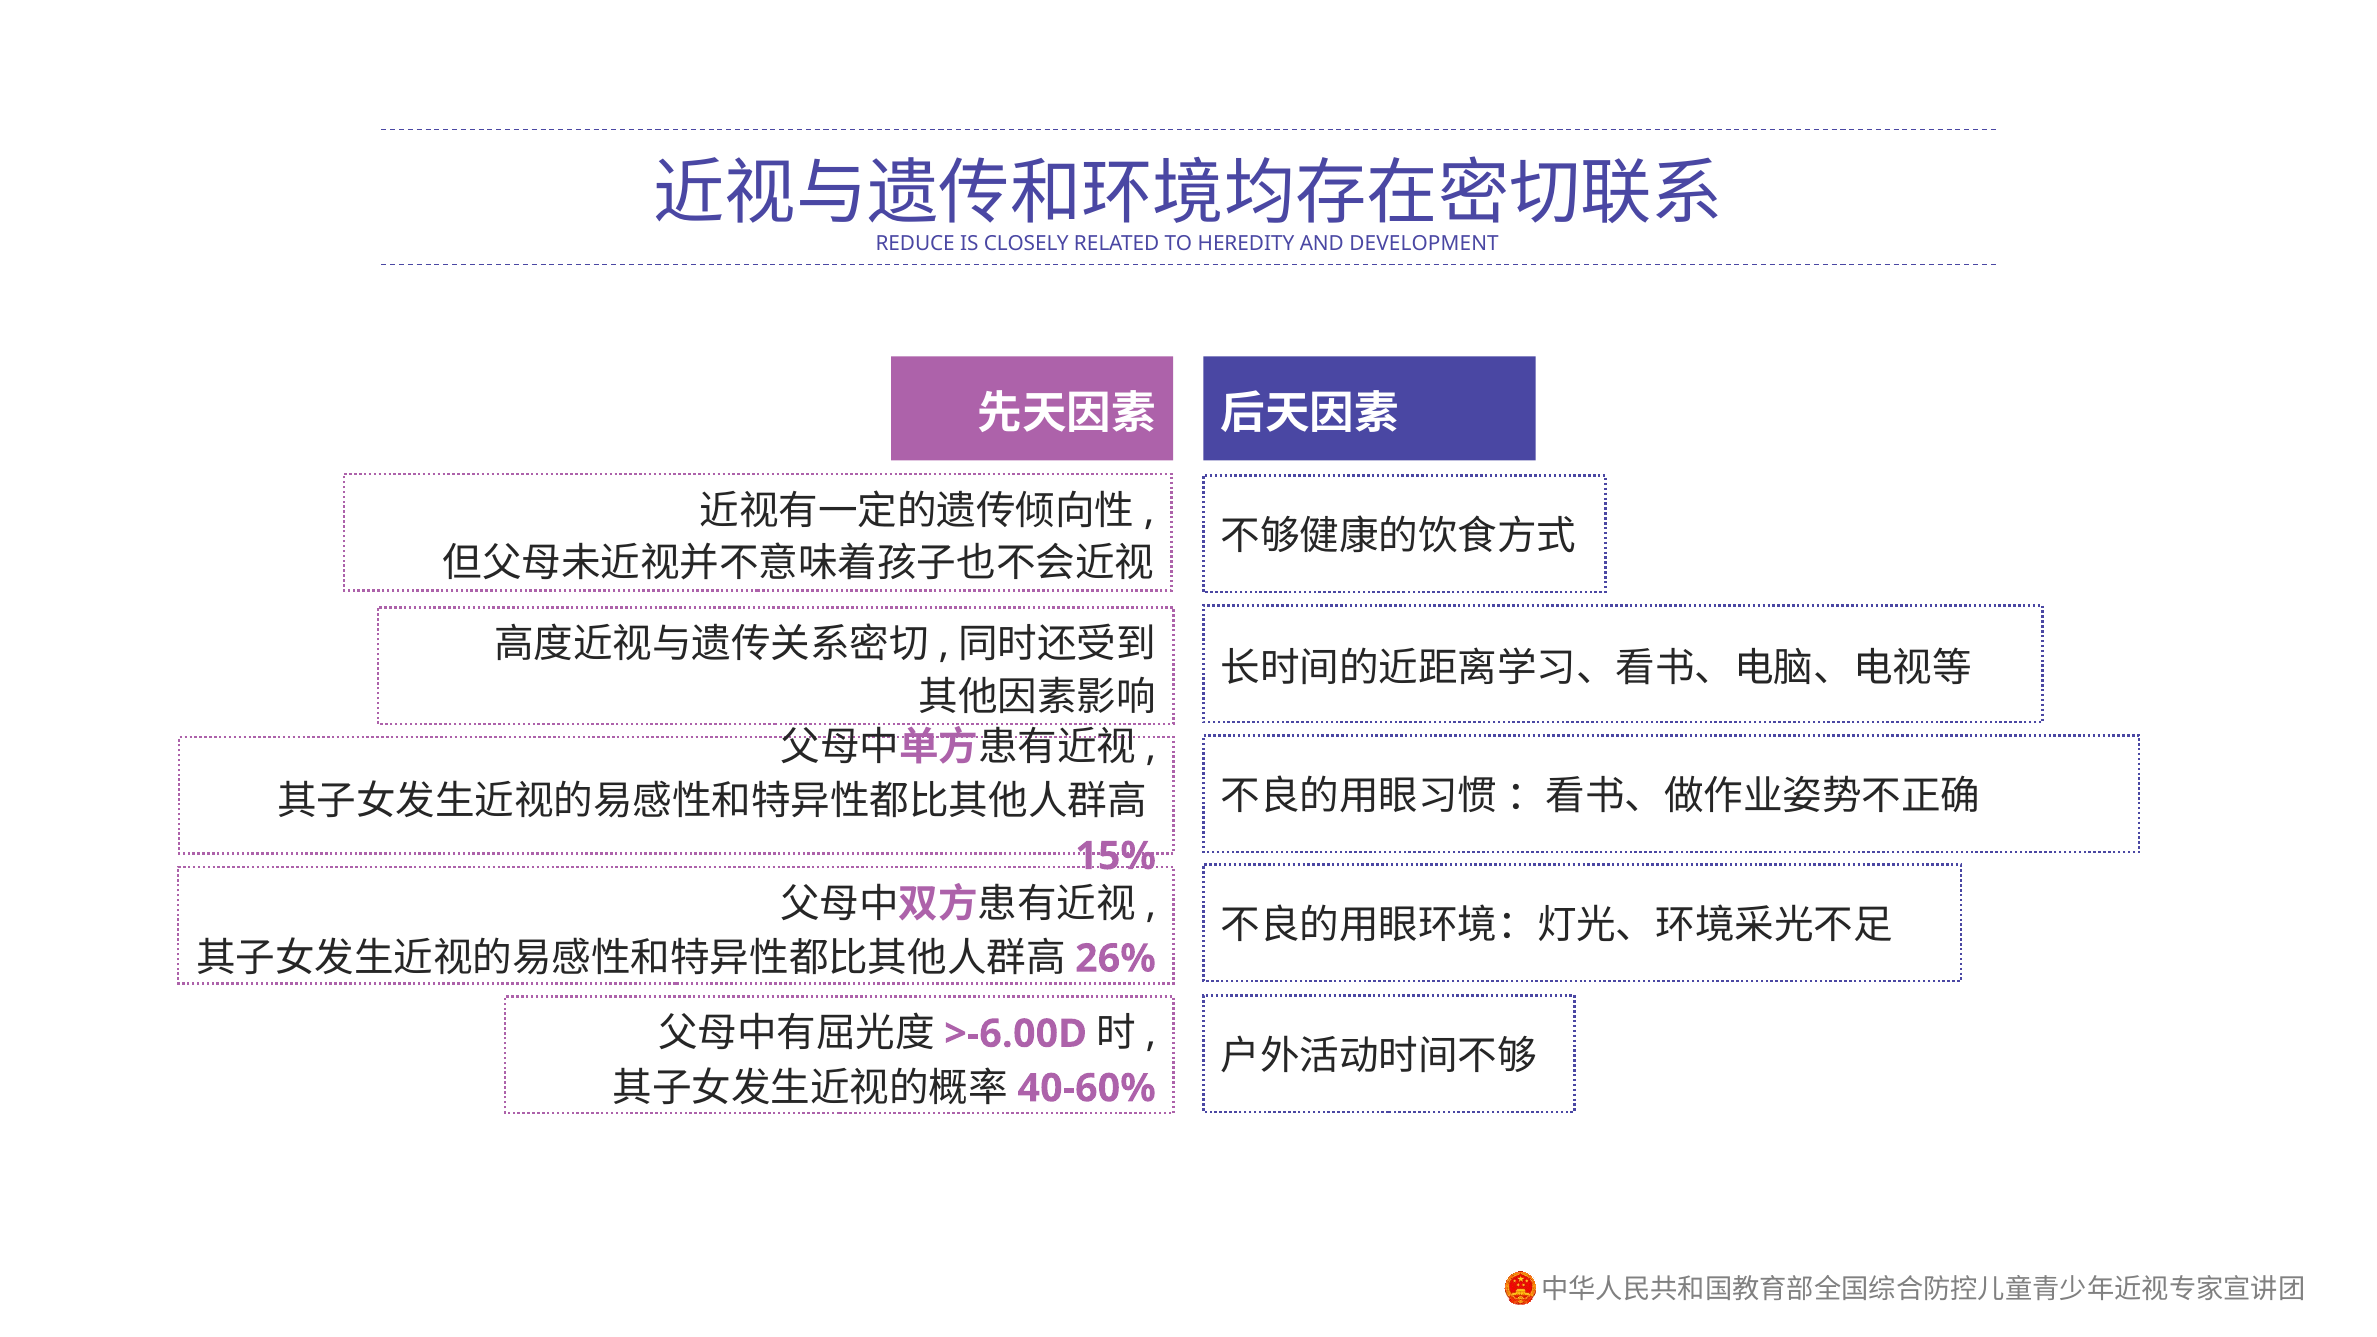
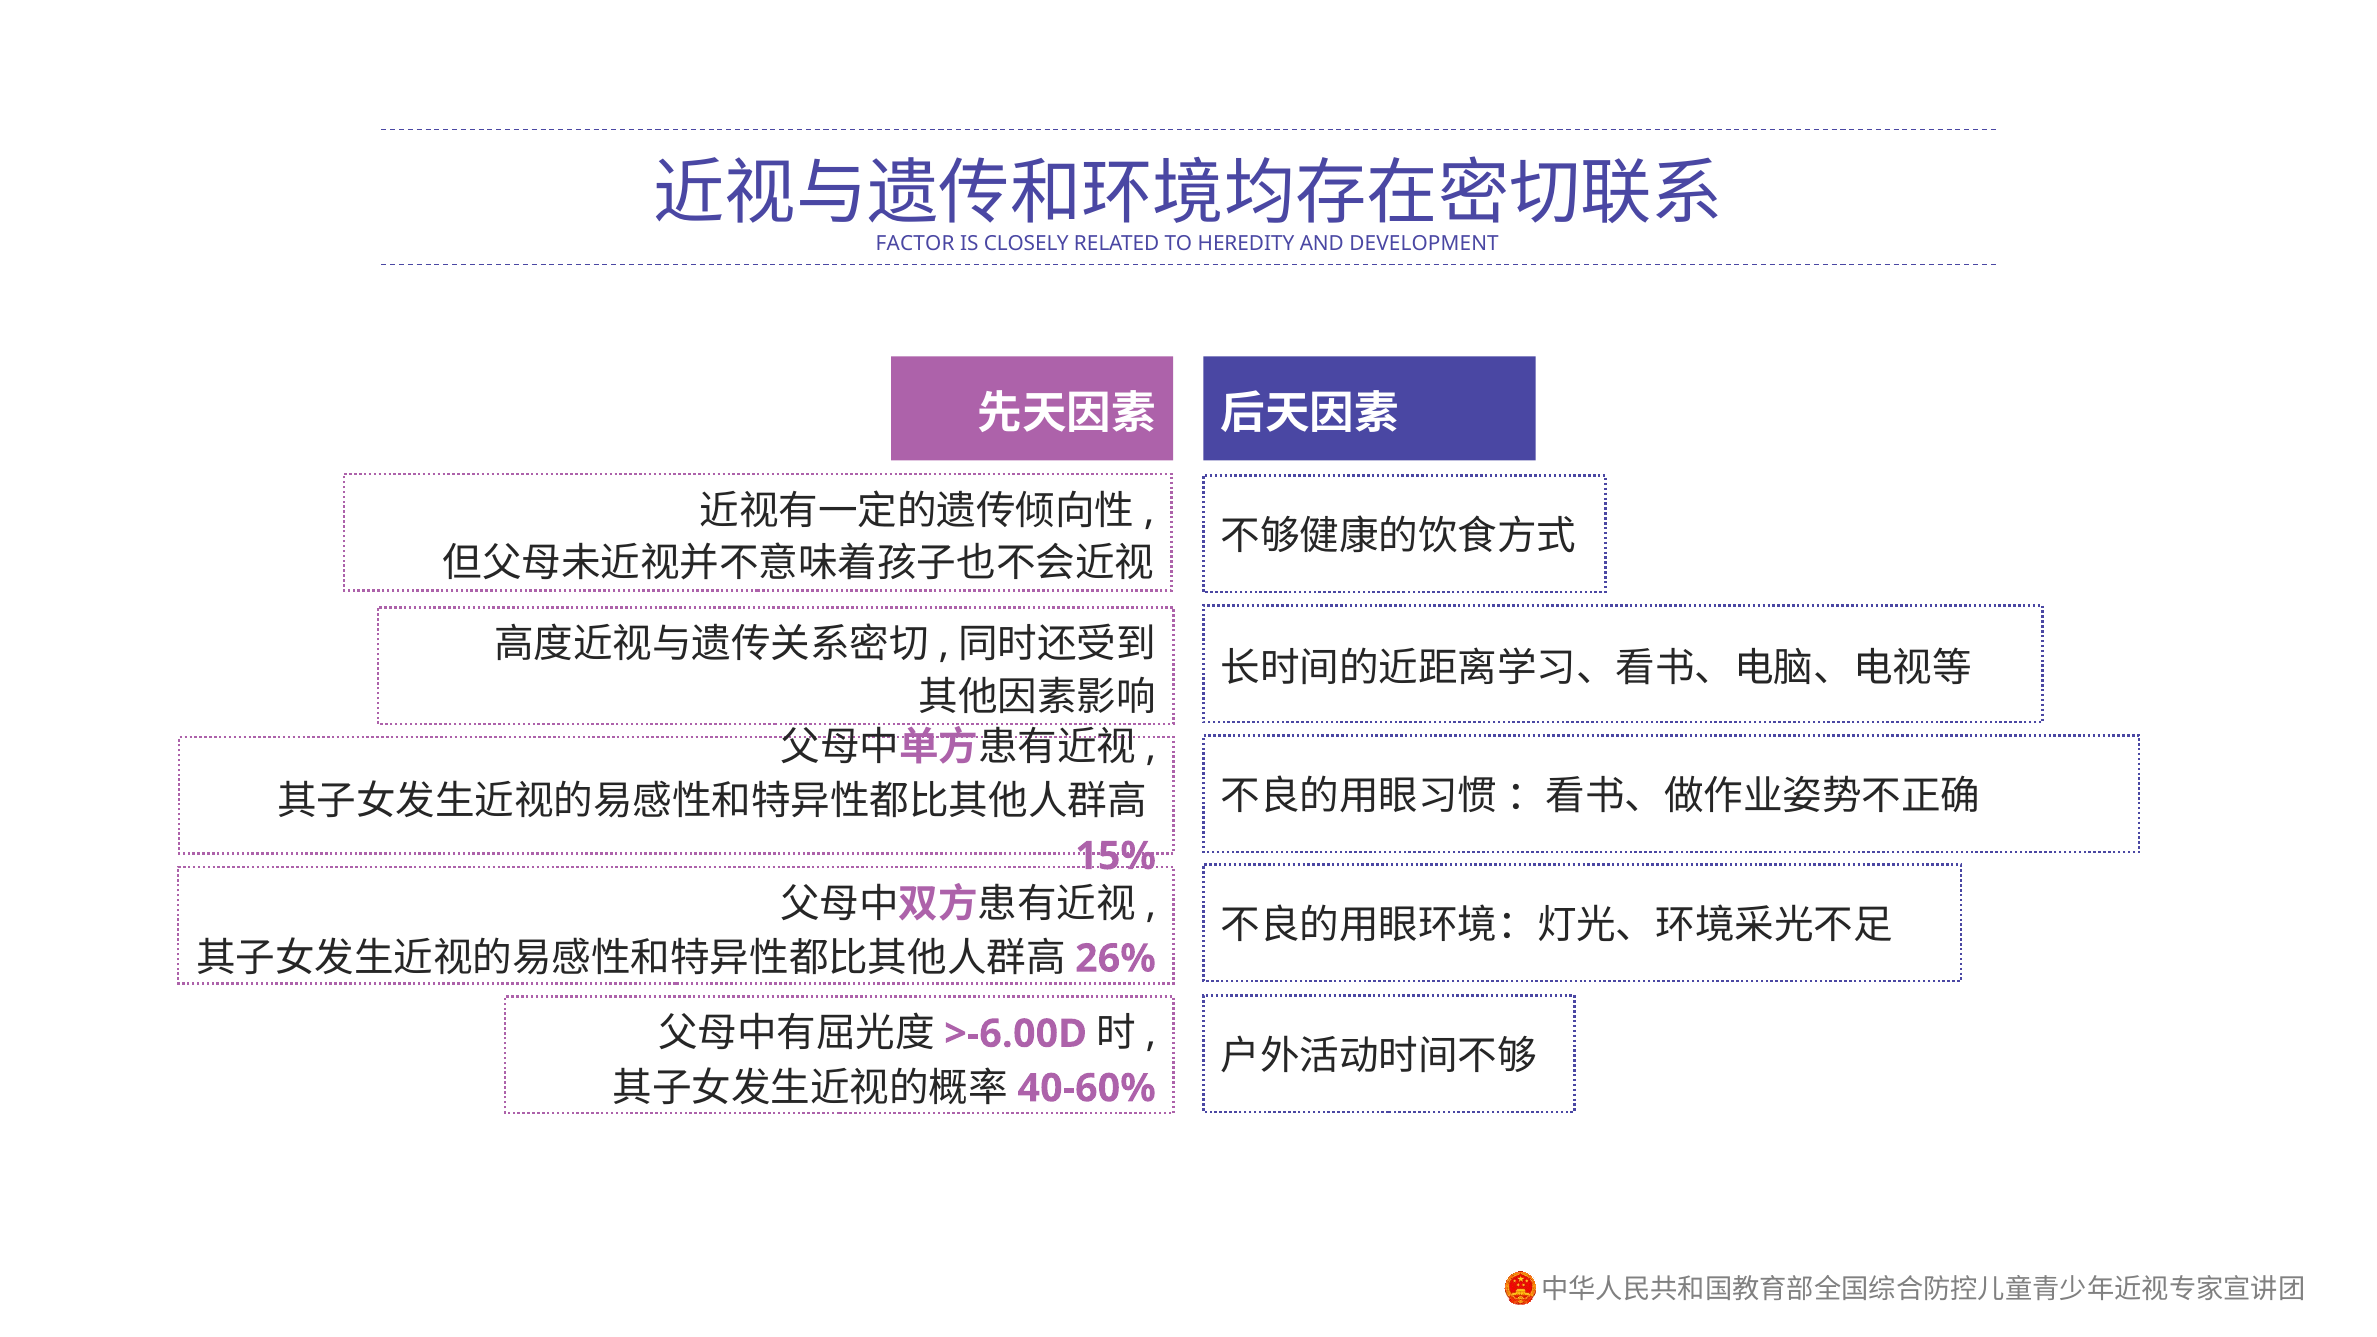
REDUCE: REDUCE -> FACTOR
